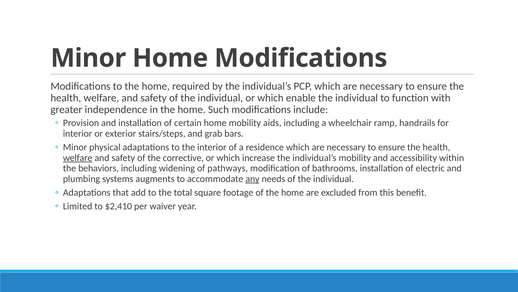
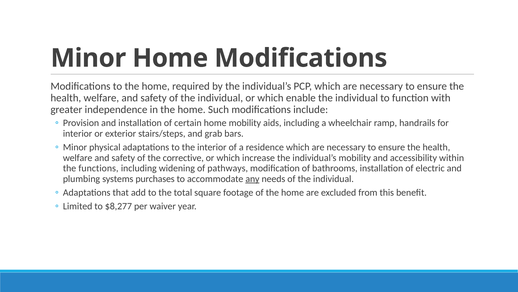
welfare at (78, 157) underline: present -> none
behaviors: behaviors -> functions
augments: augments -> purchases
$2,410: $2,410 -> $8,277
